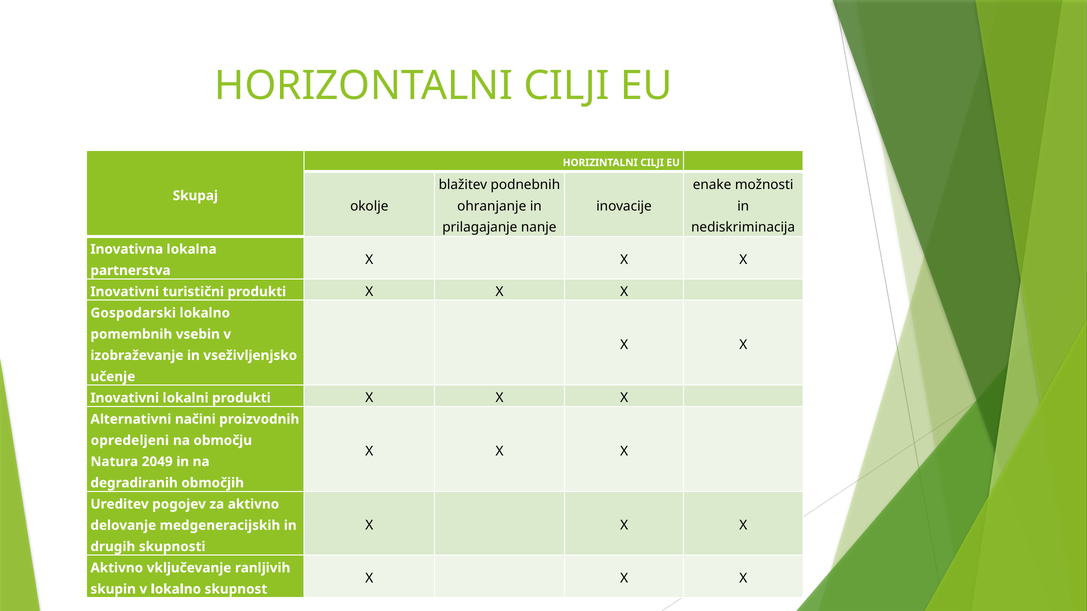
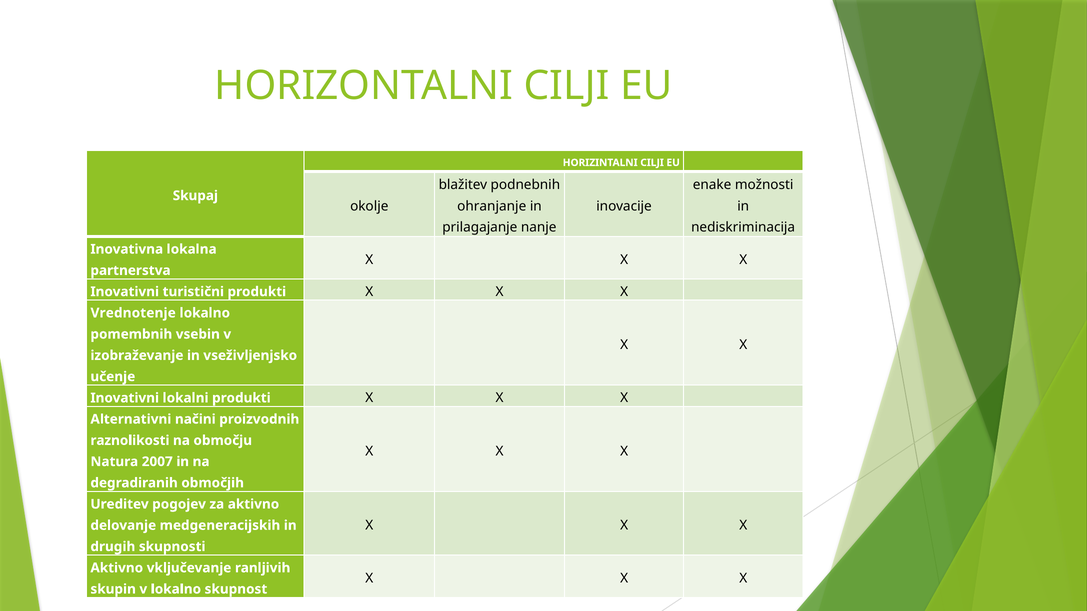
Gospodarski: Gospodarski -> Vrednotenje
opredeljeni: opredeljeni -> raznolikosti
2049: 2049 -> 2007
